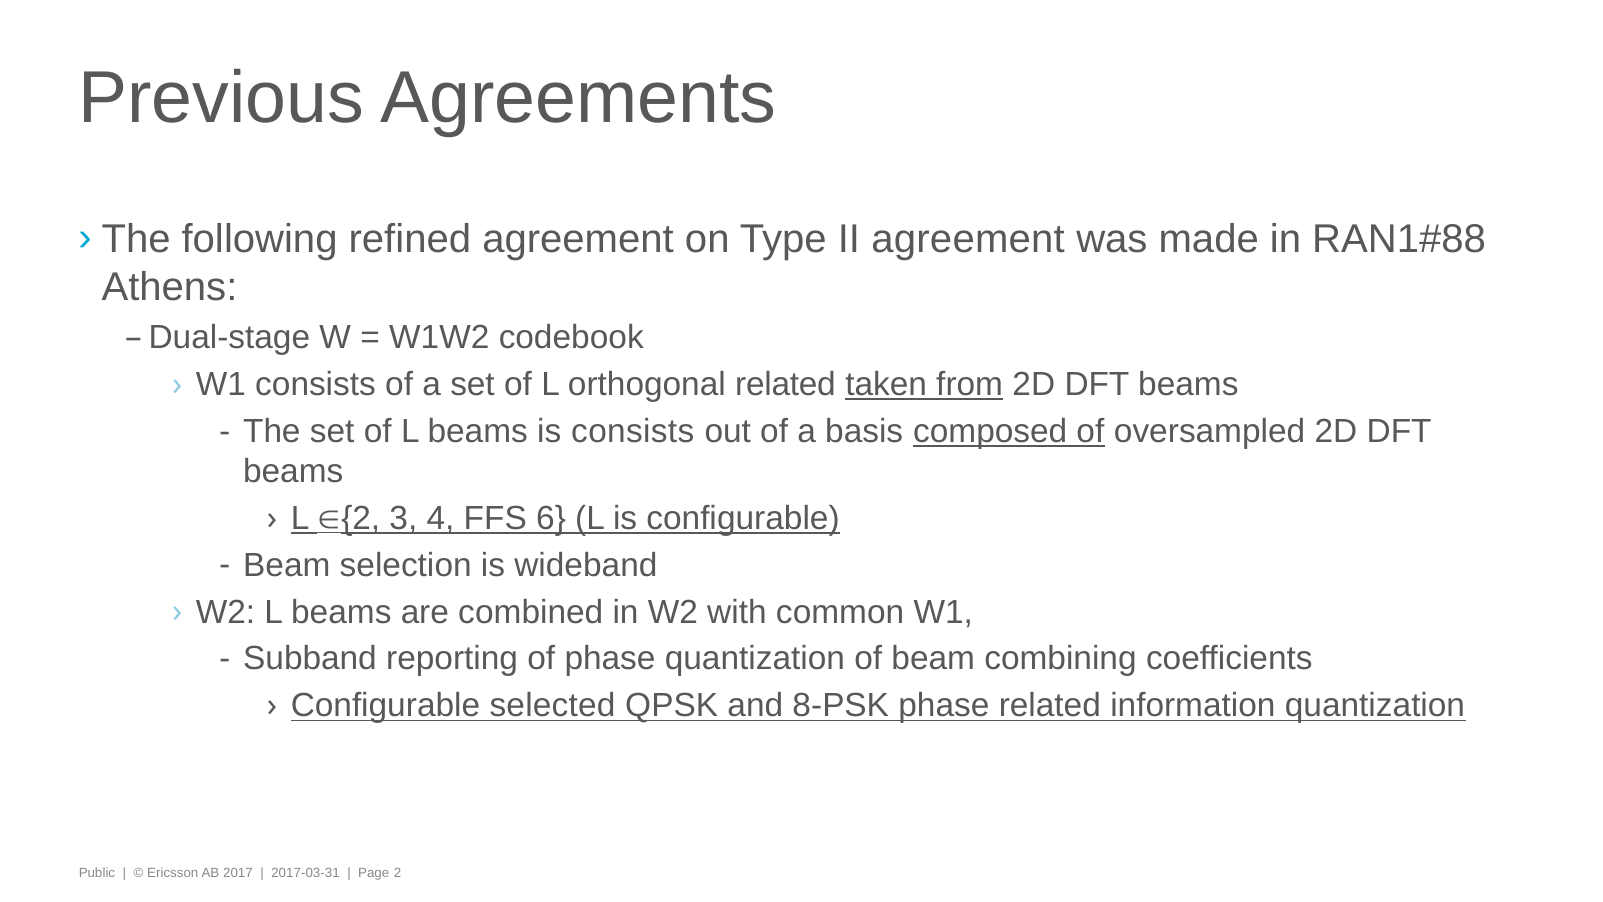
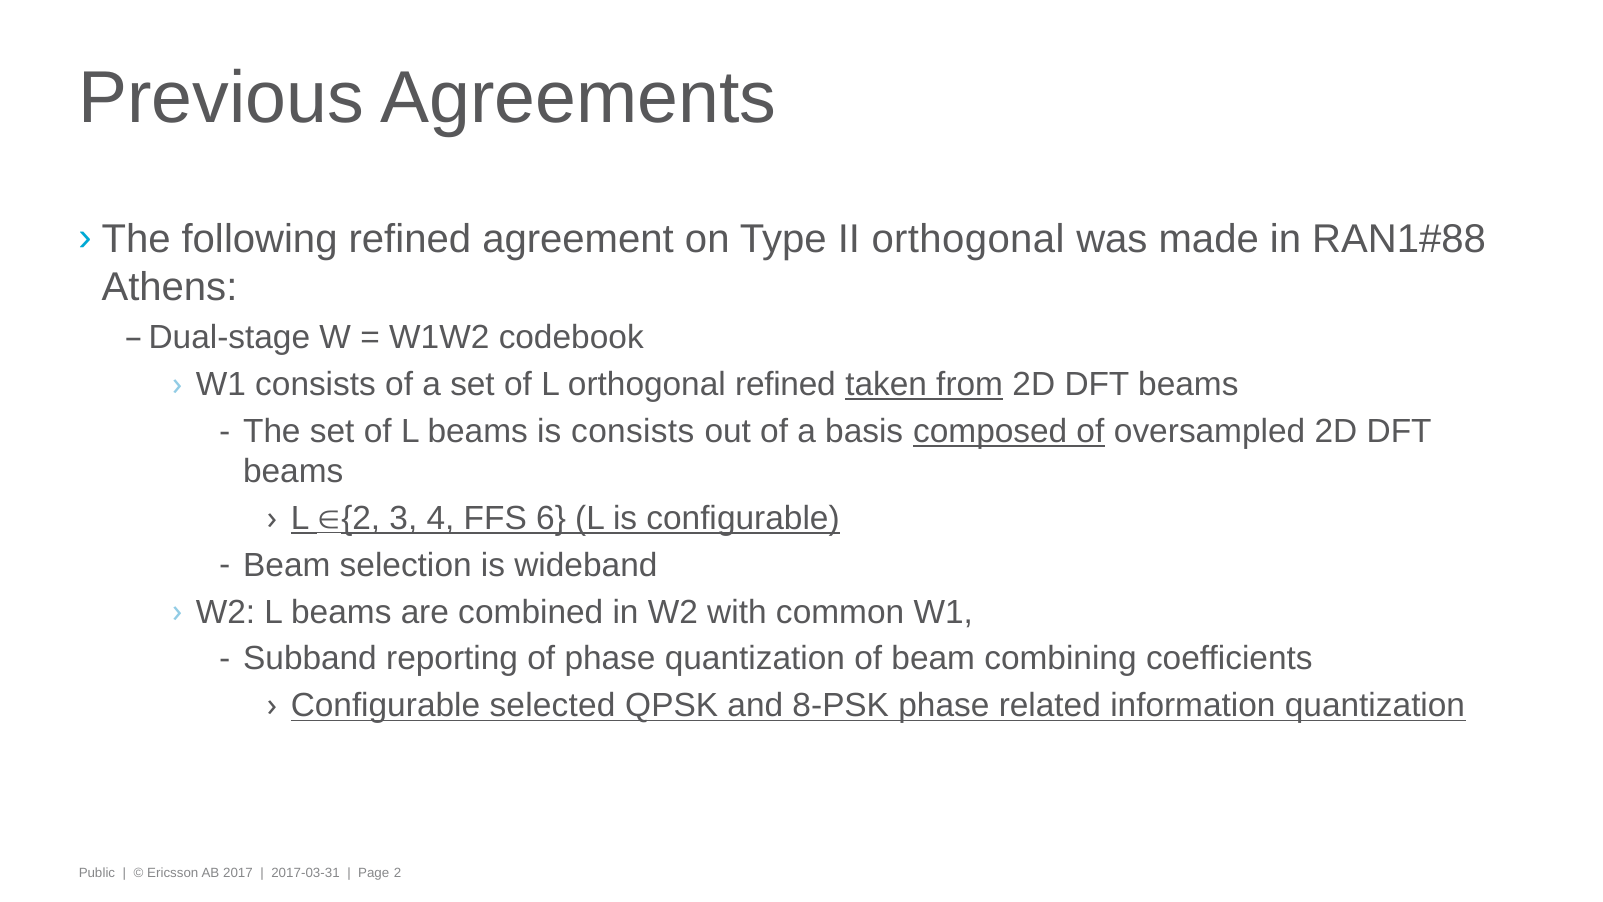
II agreement: agreement -> orthogonal
orthogonal related: related -> refined
